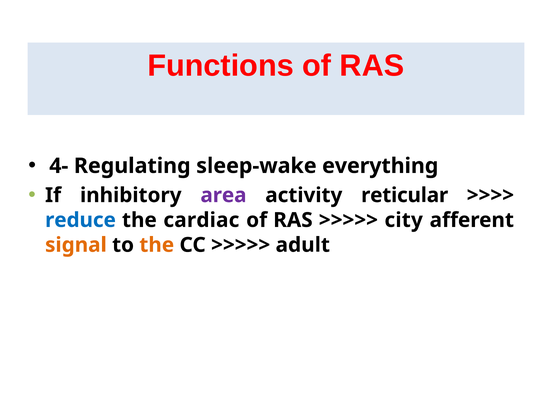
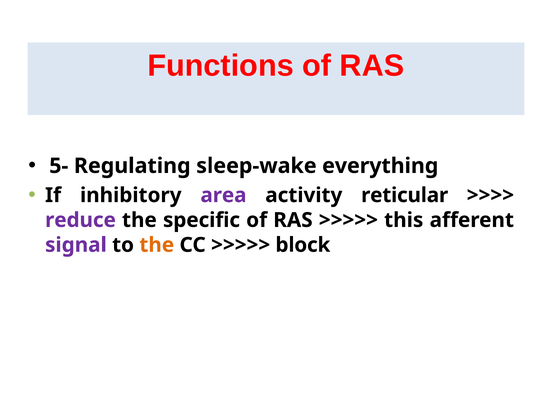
4-: 4- -> 5-
reduce colour: blue -> purple
cardiac: cardiac -> specific
city: city -> this
signal colour: orange -> purple
adult: adult -> block
